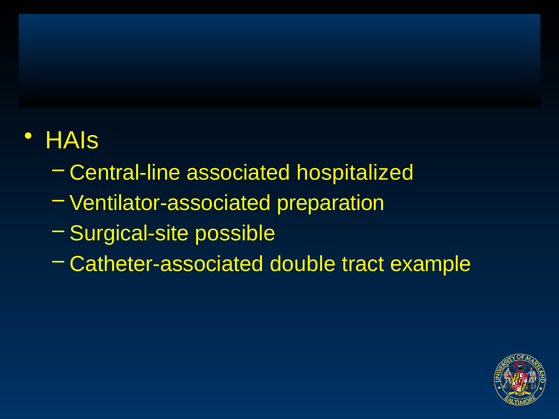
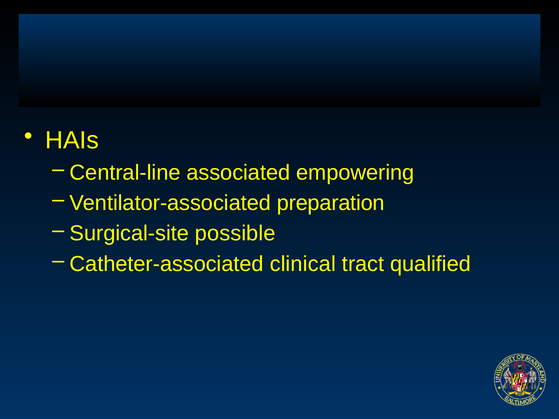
hospitalized: hospitalized -> empowering
double: double -> clinical
example: example -> qualified
